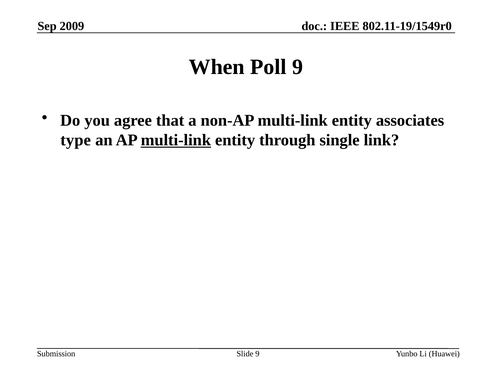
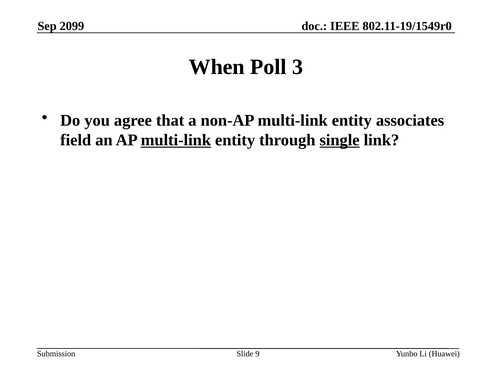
2009: 2009 -> 2099
Poll 9: 9 -> 3
type: type -> field
single underline: none -> present
